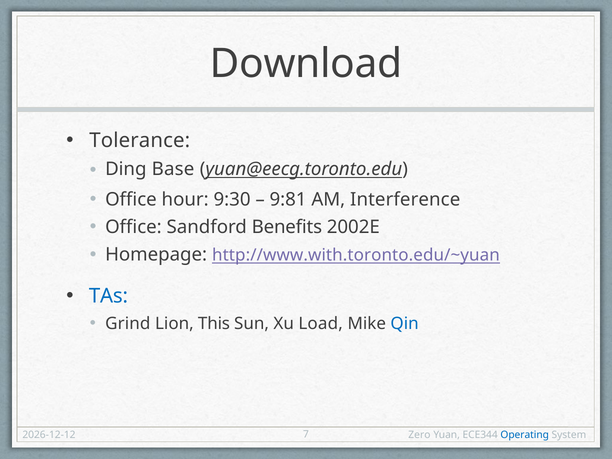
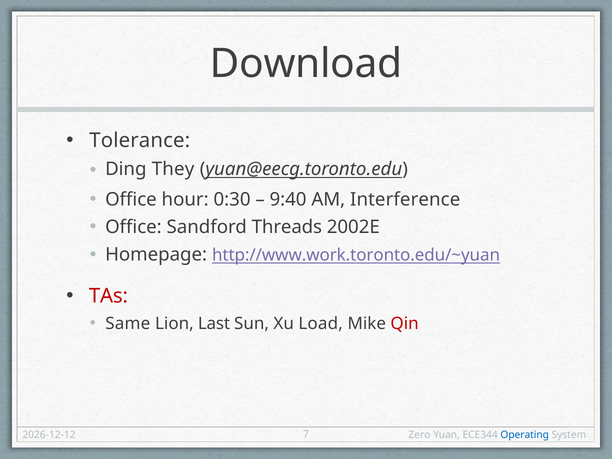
Base: Base -> They
9:30: 9:30 -> 0:30
9:81: 9:81 -> 9:40
Benefits: Benefits -> Threads
http://www.with.toronto.edu/~yuan: http://www.with.toronto.edu/~yuan -> http://www.work.toronto.edu/~yuan
TAs colour: blue -> red
Grind: Grind -> Same
This: This -> Last
Qin colour: blue -> red
